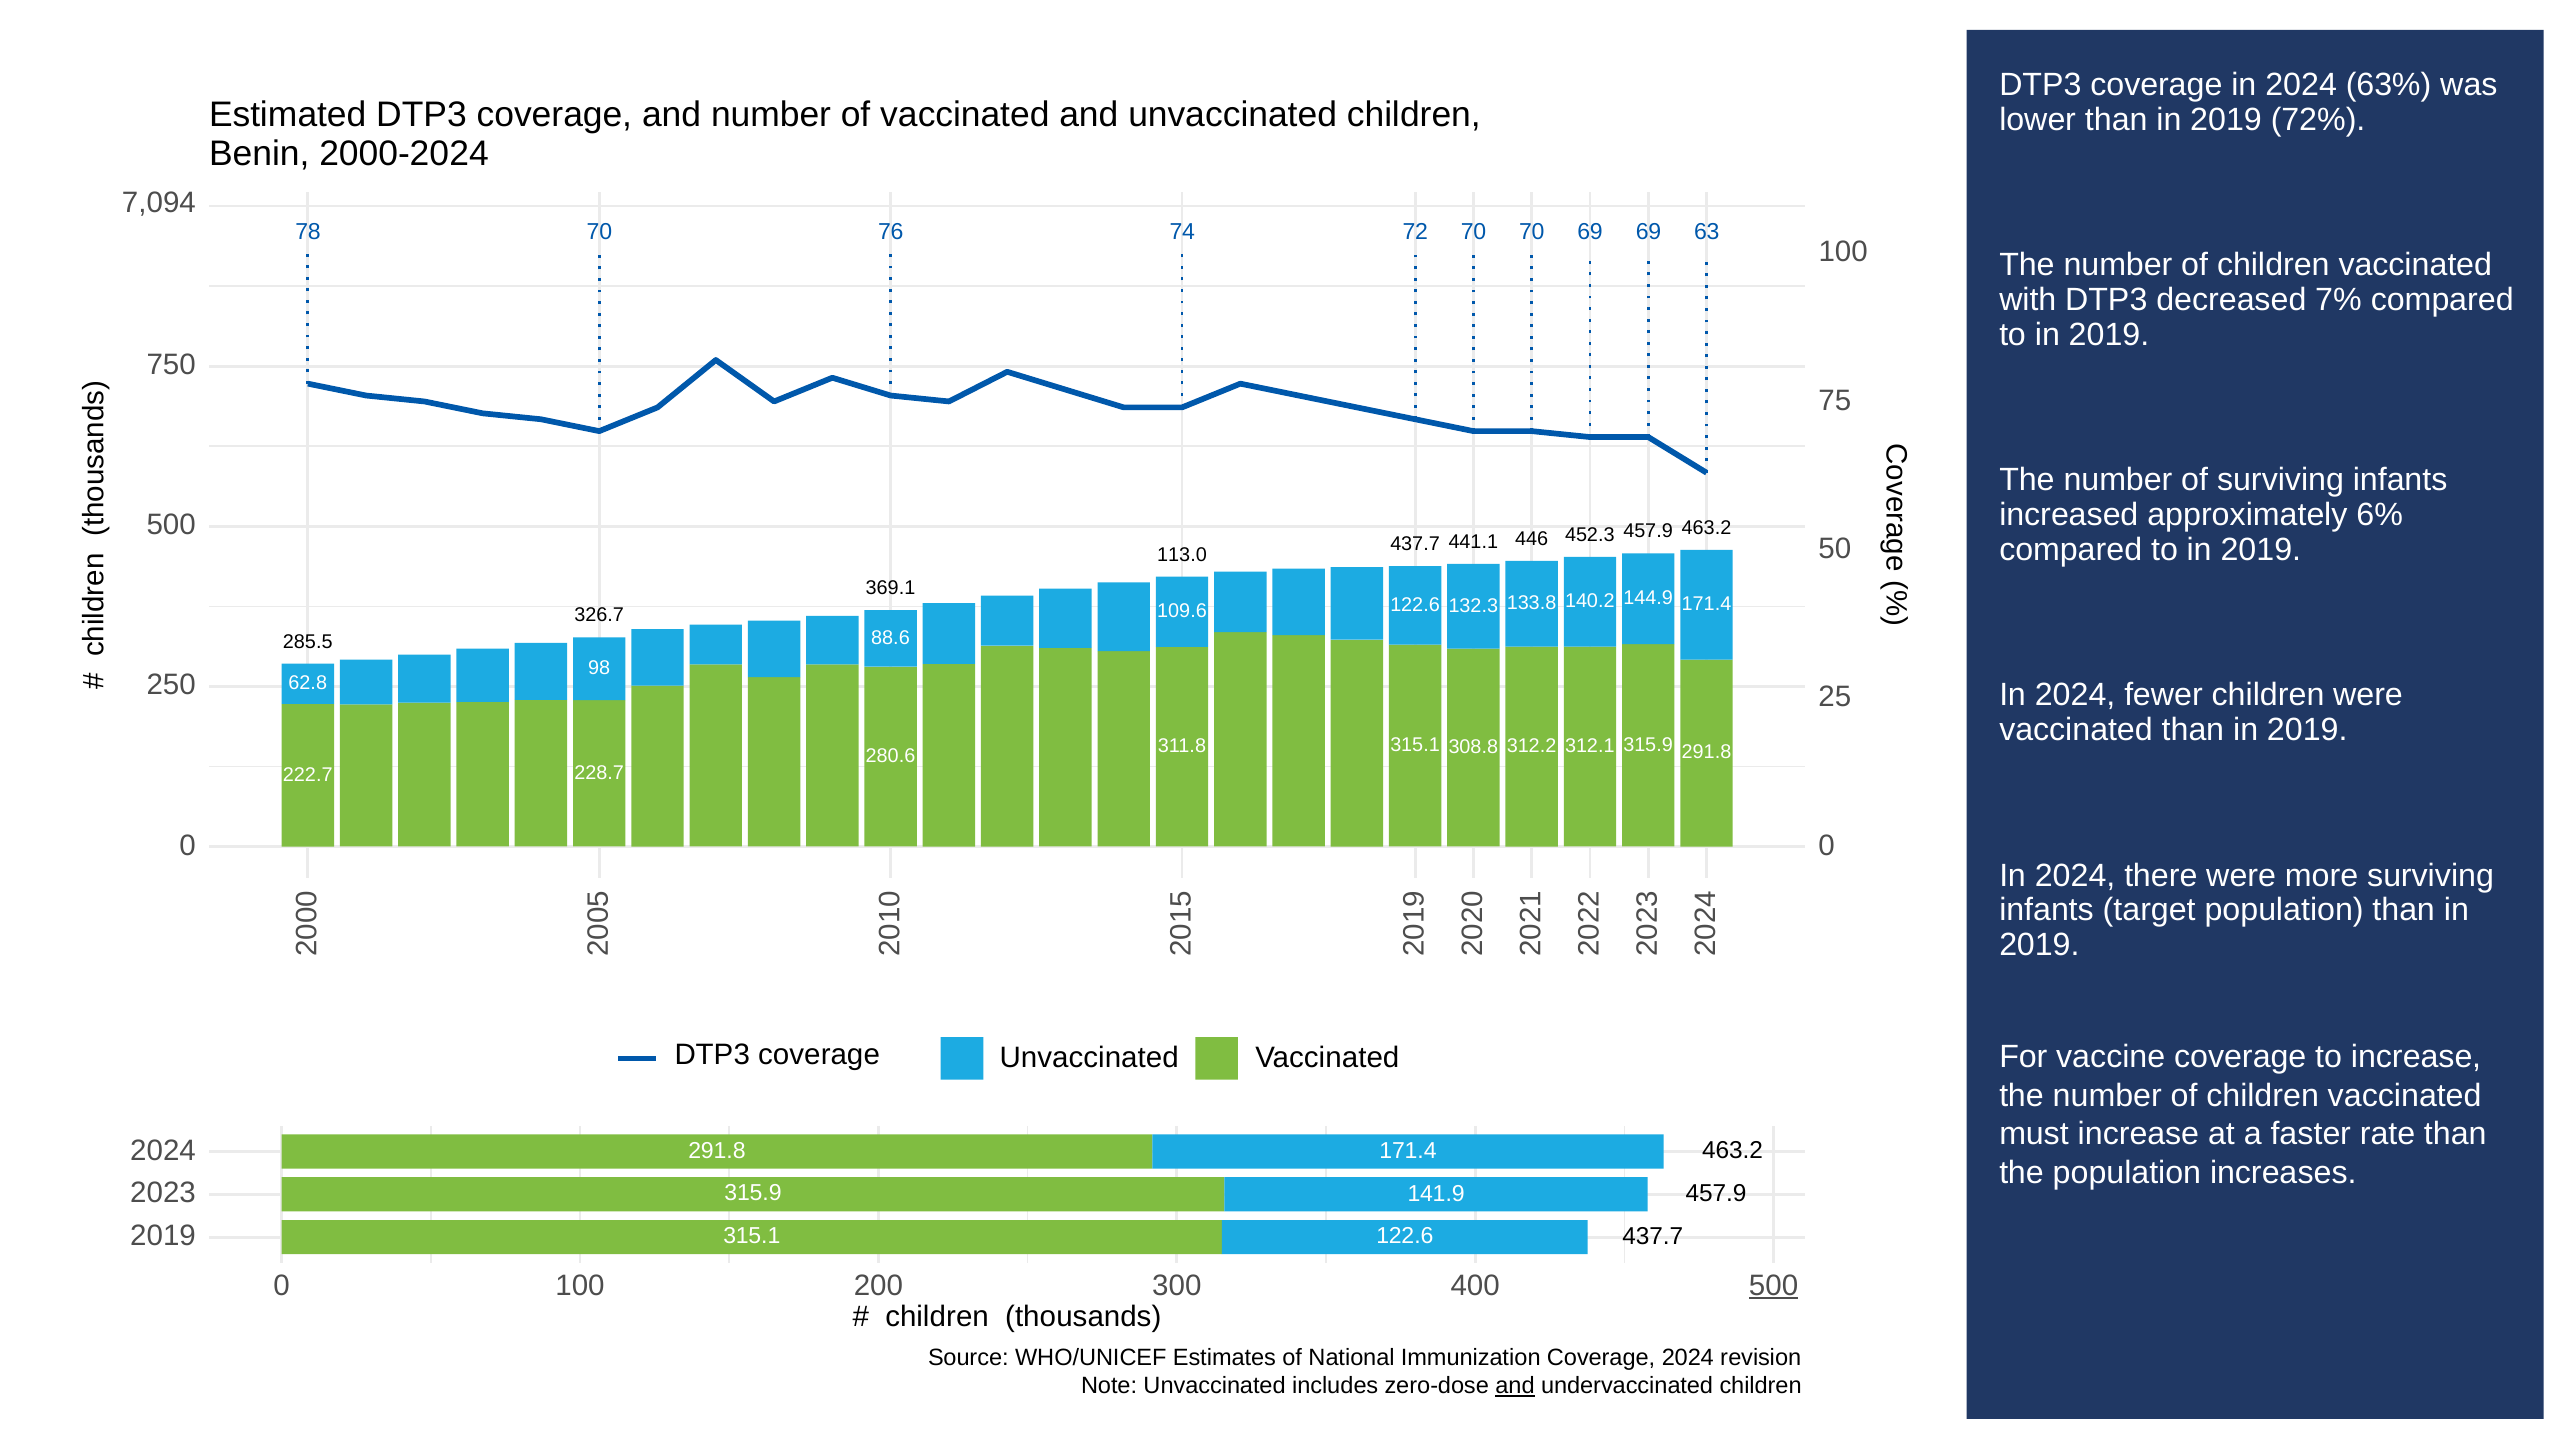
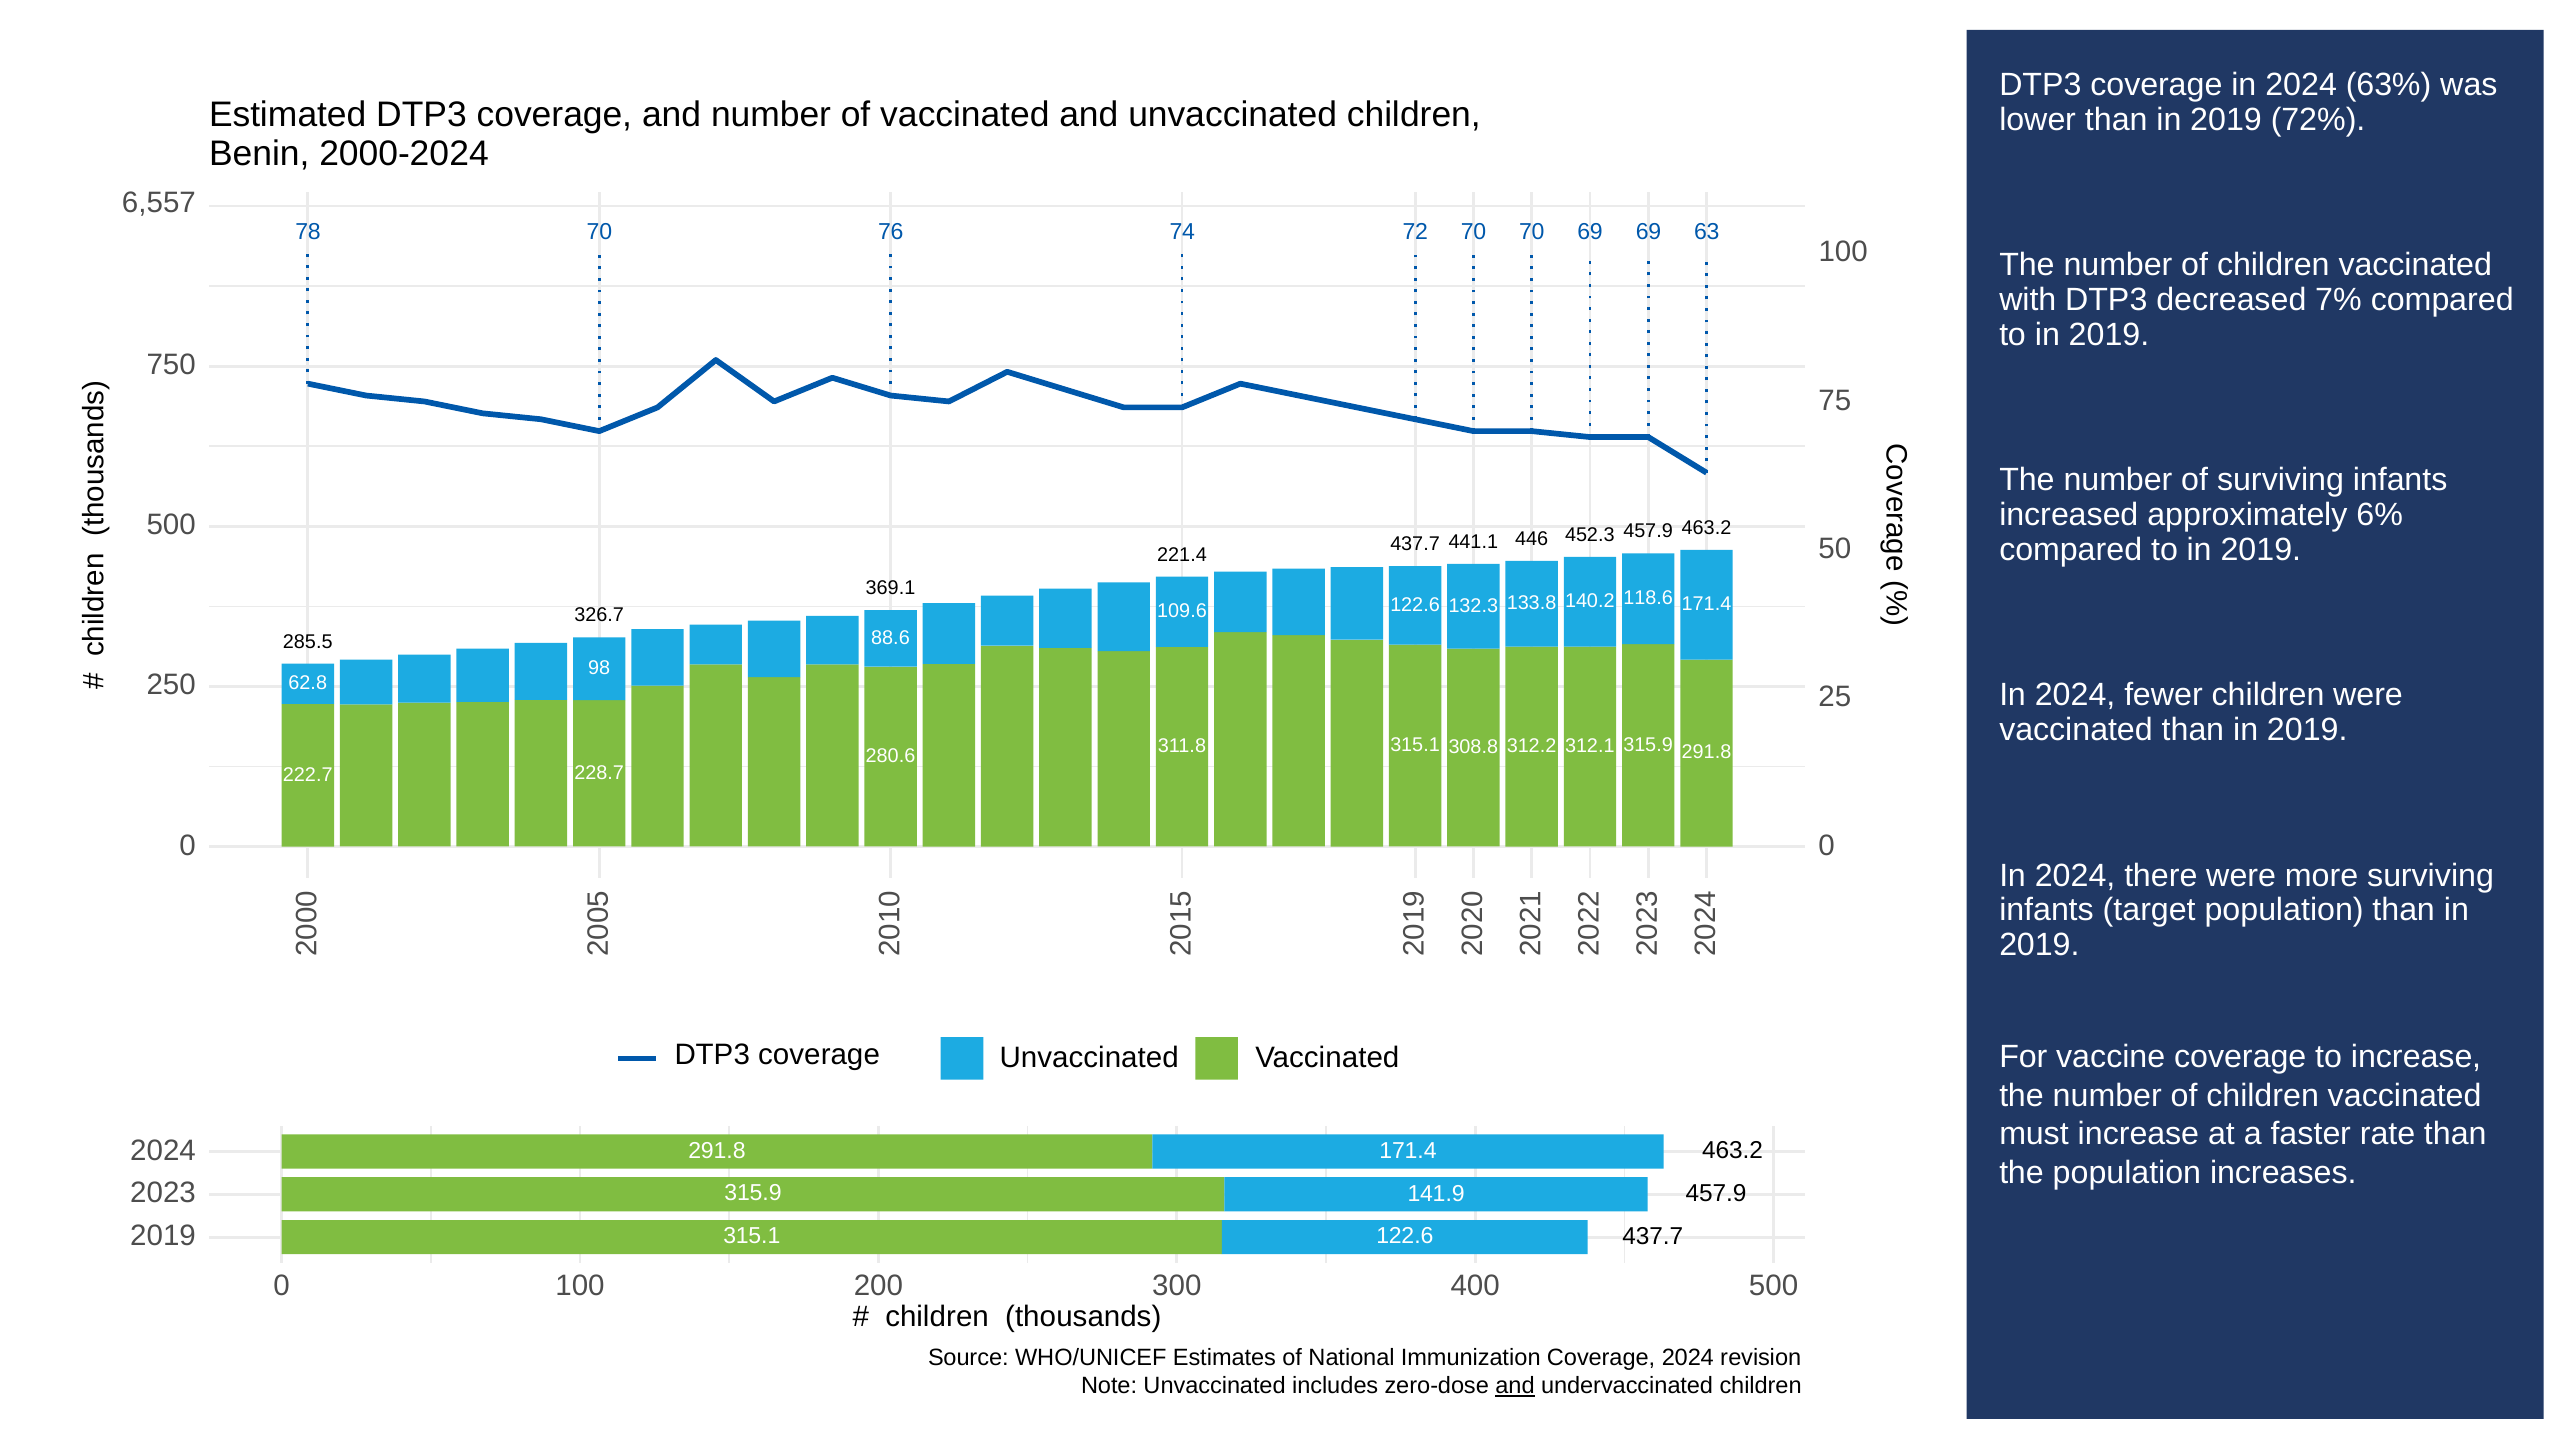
7,094: 7,094 -> 6,557
113.0: 113.0 -> 221.4
144.9: 144.9 -> 118.6
500 at (1774, 1286) underline: present -> none
